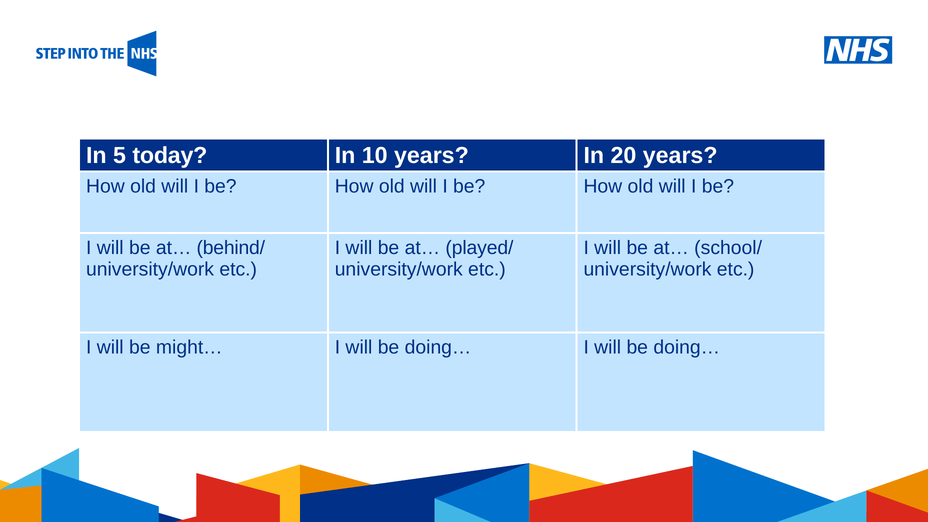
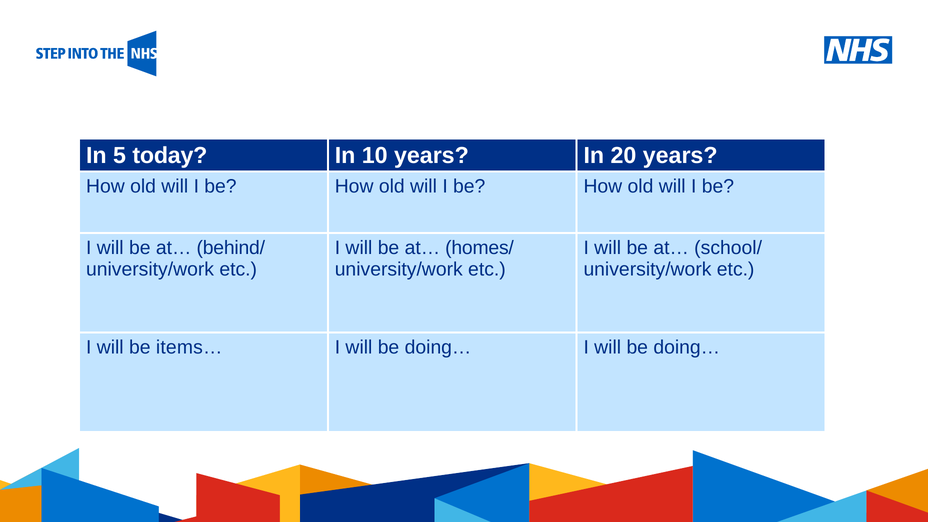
played/: played/ -> homes/
might…: might… -> items…
